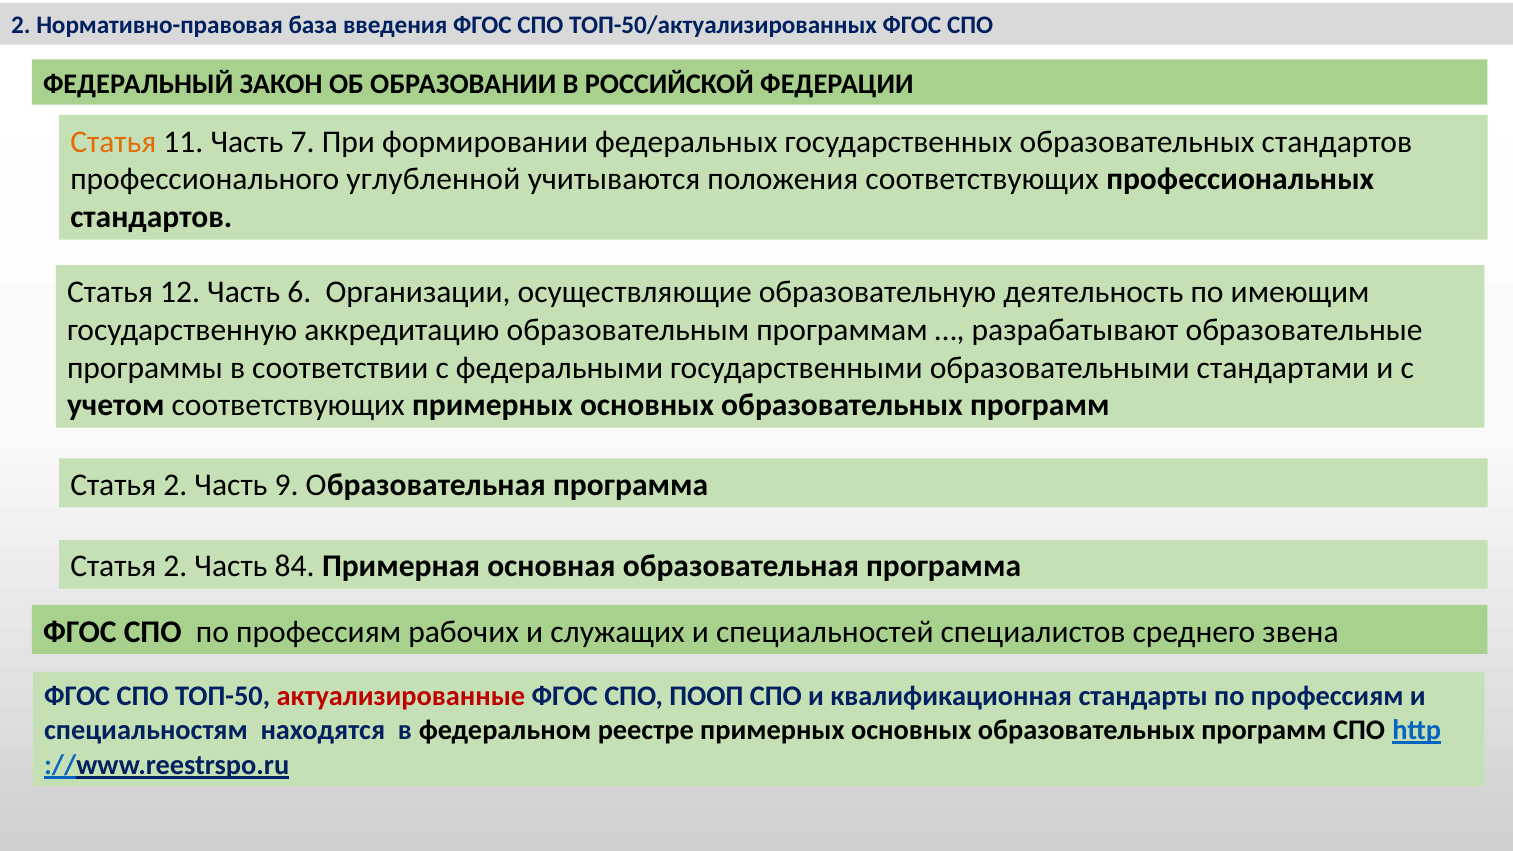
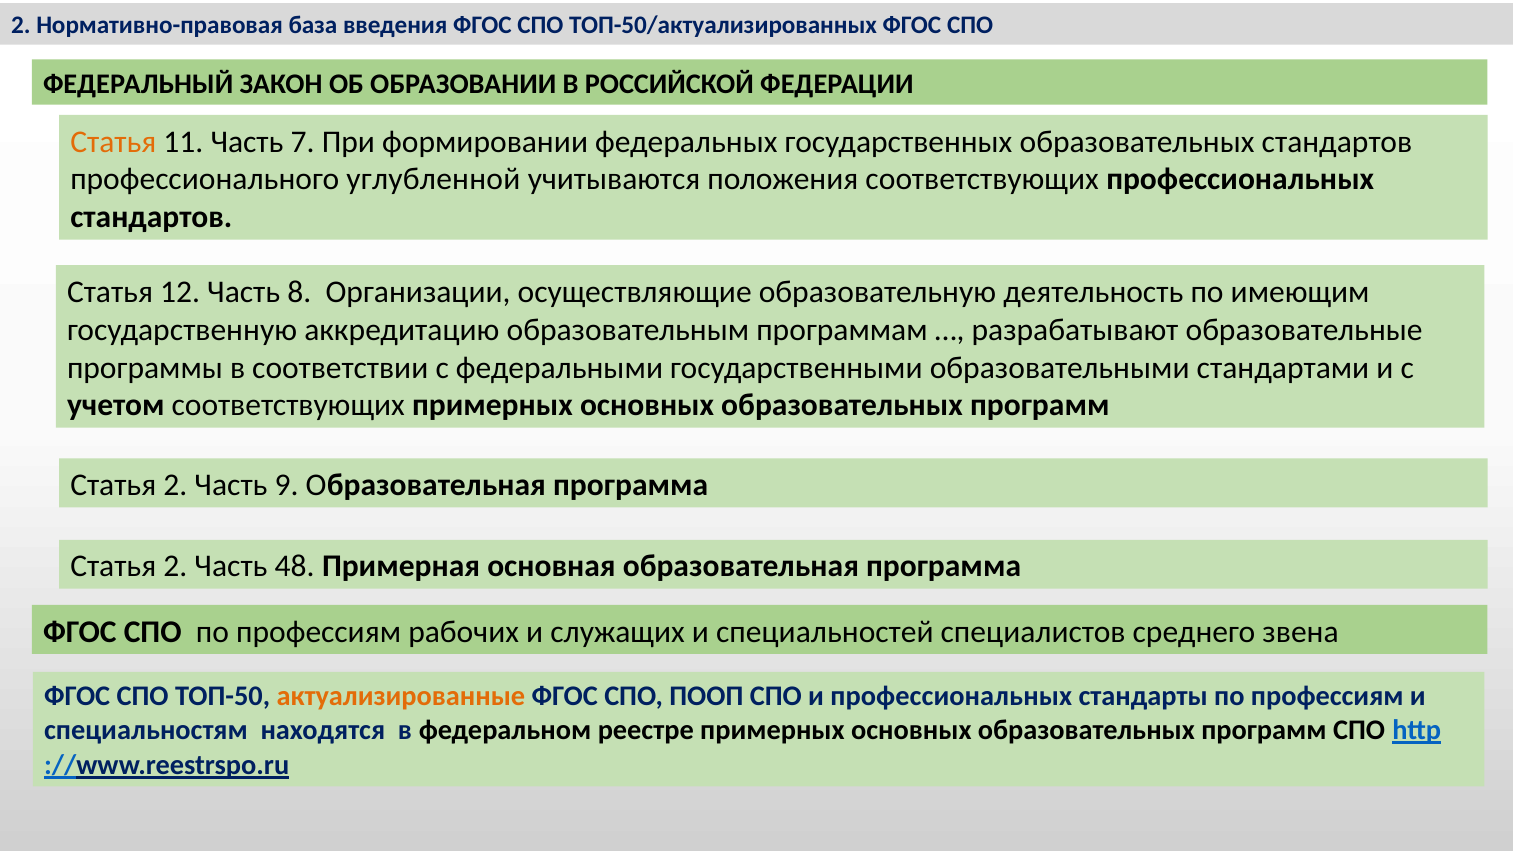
6: 6 -> 8
84: 84 -> 48
актуализированные colour: red -> orange
и квалификационная: квалификационная -> профессиональных
